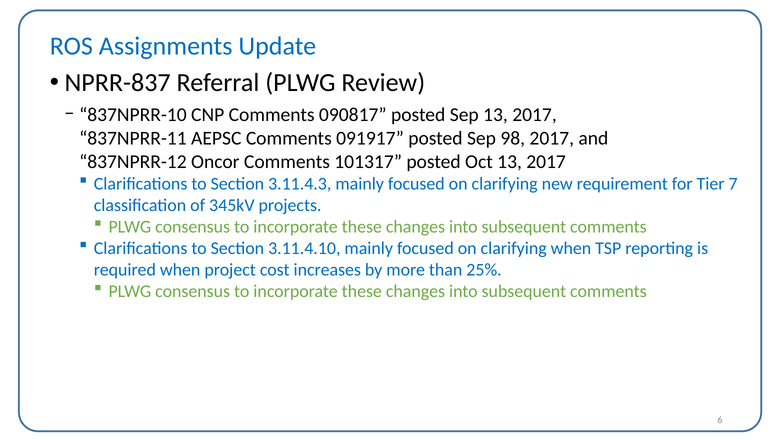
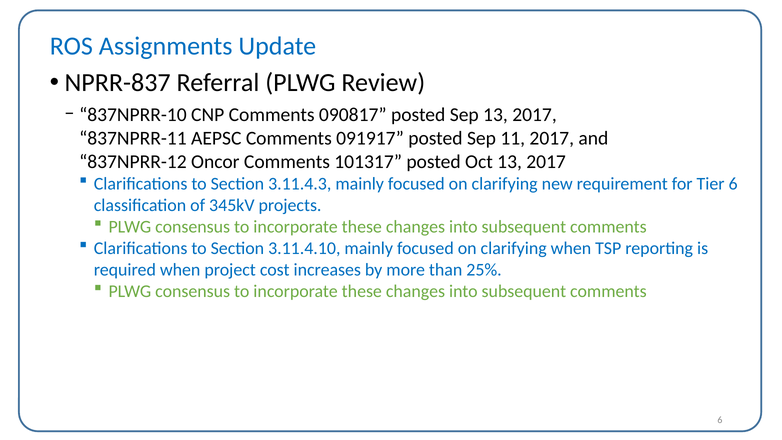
98: 98 -> 11
Tier 7: 7 -> 6
